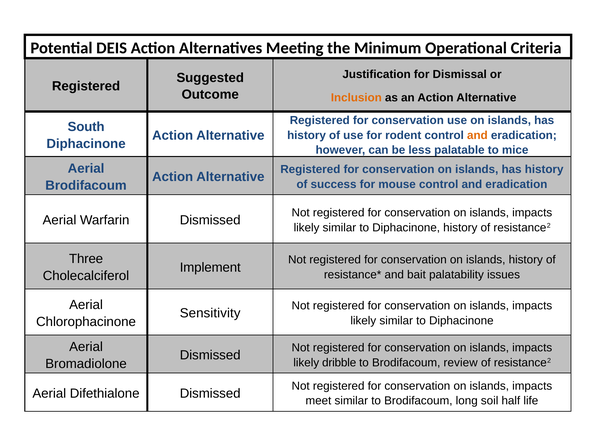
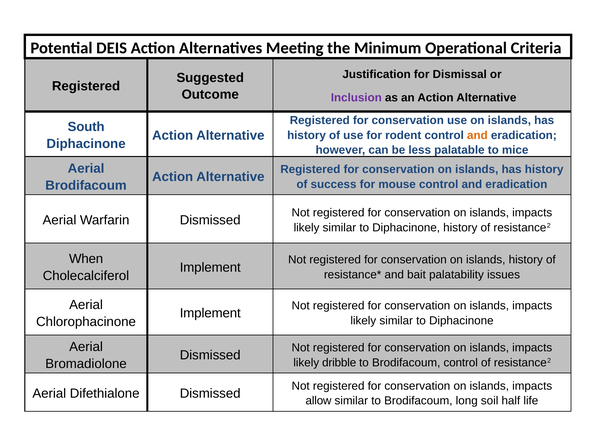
Inclusion colour: orange -> purple
Three: Three -> When
Sensitivity at (210, 313): Sensitivity -> Implement
Brodifacoum review: review -> control
meet: meet -> allow
